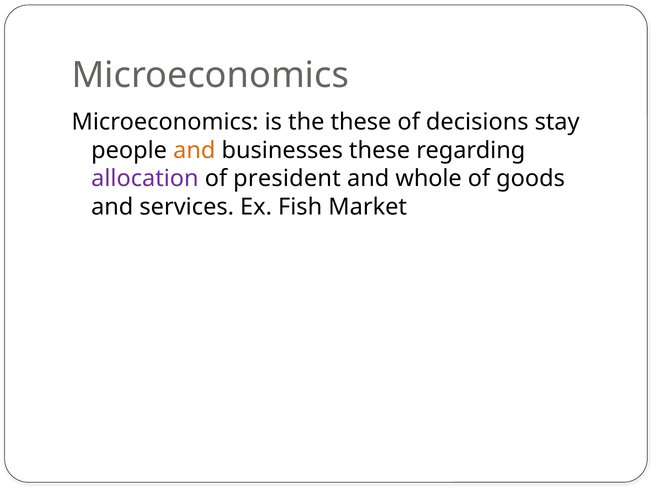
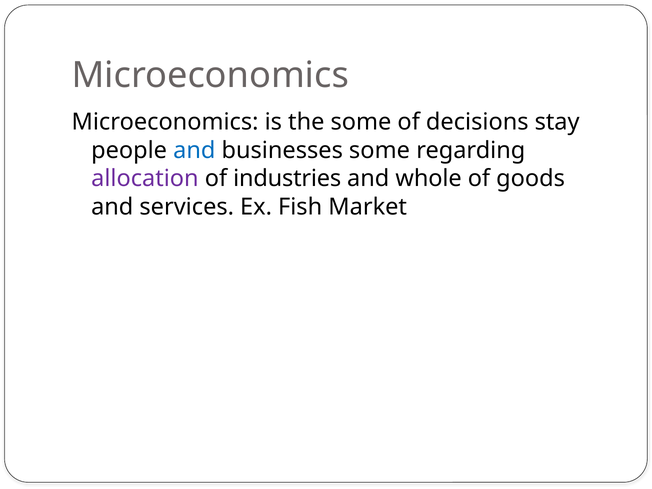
the these: these -> some
and at (194, 150) colour: orange -> blue
businesses these: these -> some
president: president -> industries
